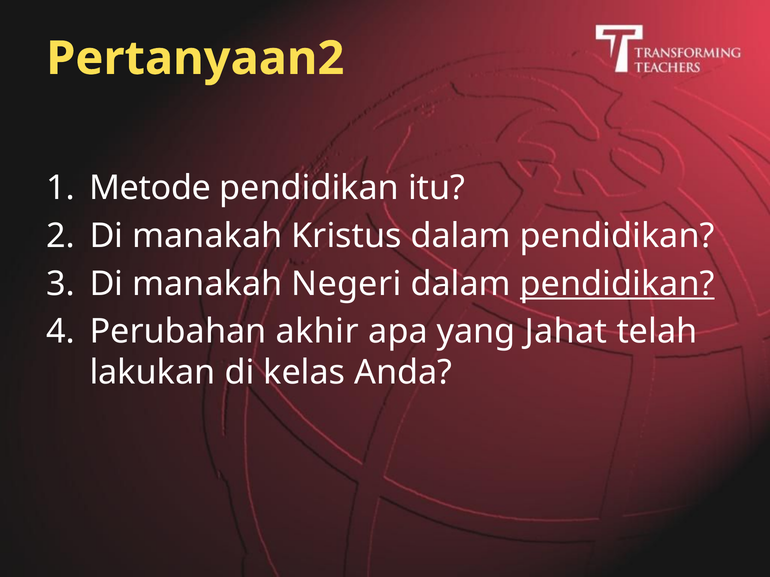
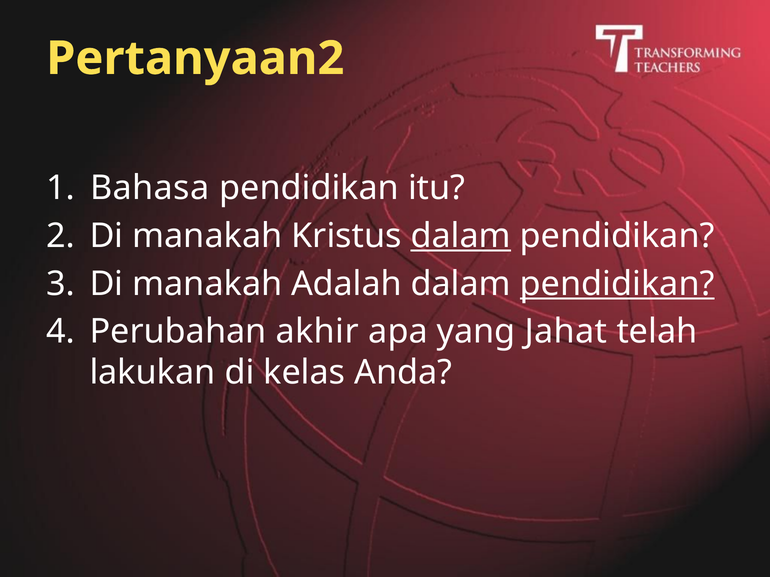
Metode: Metode -> Bahasa
dalam at (461, 236) underline: none -> present
Negeri: Negeri -> Adalah
